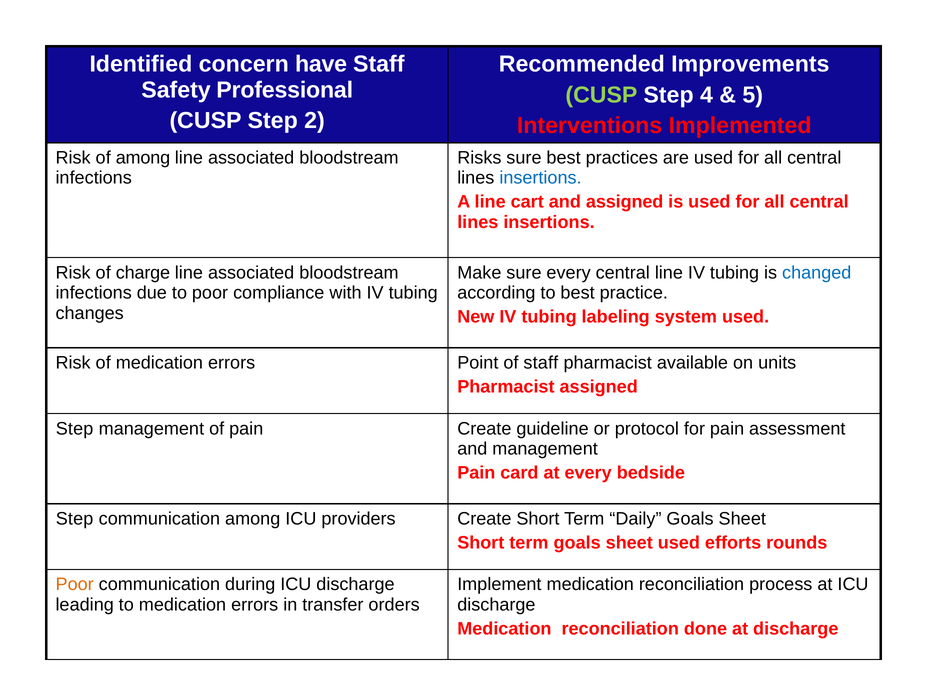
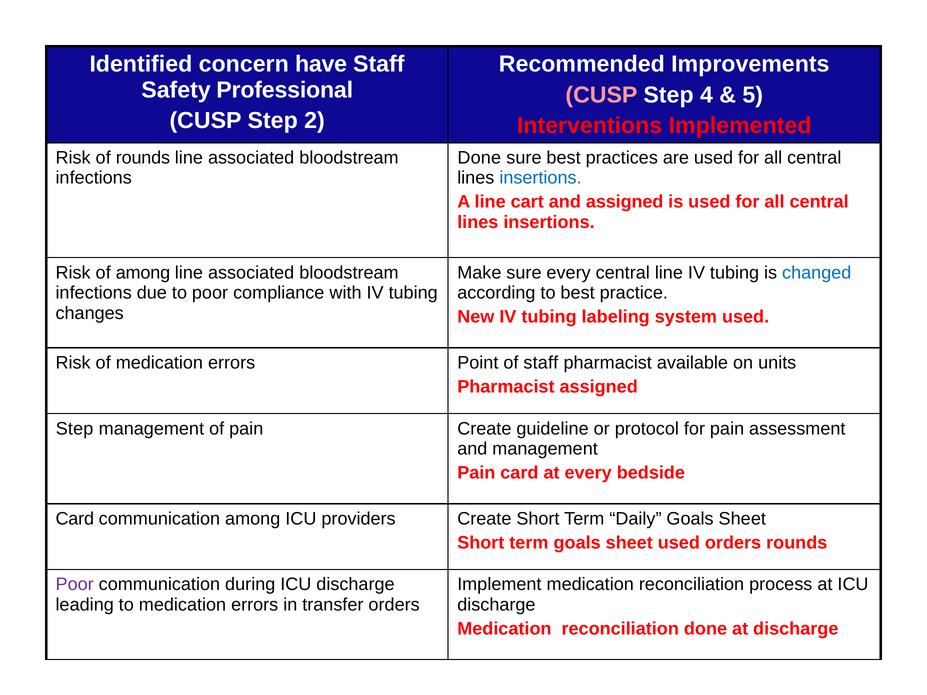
CUSP at (601, 95) colour: light green -> pink
of among: among -> rounds
Risks at (479, 158): Risks -> Done
of charge: charge -> among
Step at (75, 519): Step -> Card
used efforts: efforts -> orders
Poor at (75, 585) colour: orange -> purple
